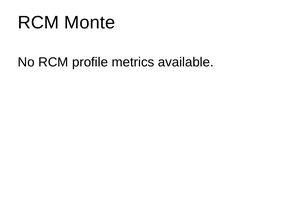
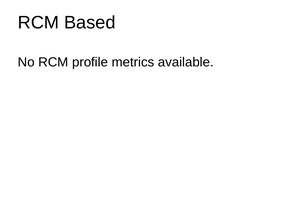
Monte: Monte -> Based
